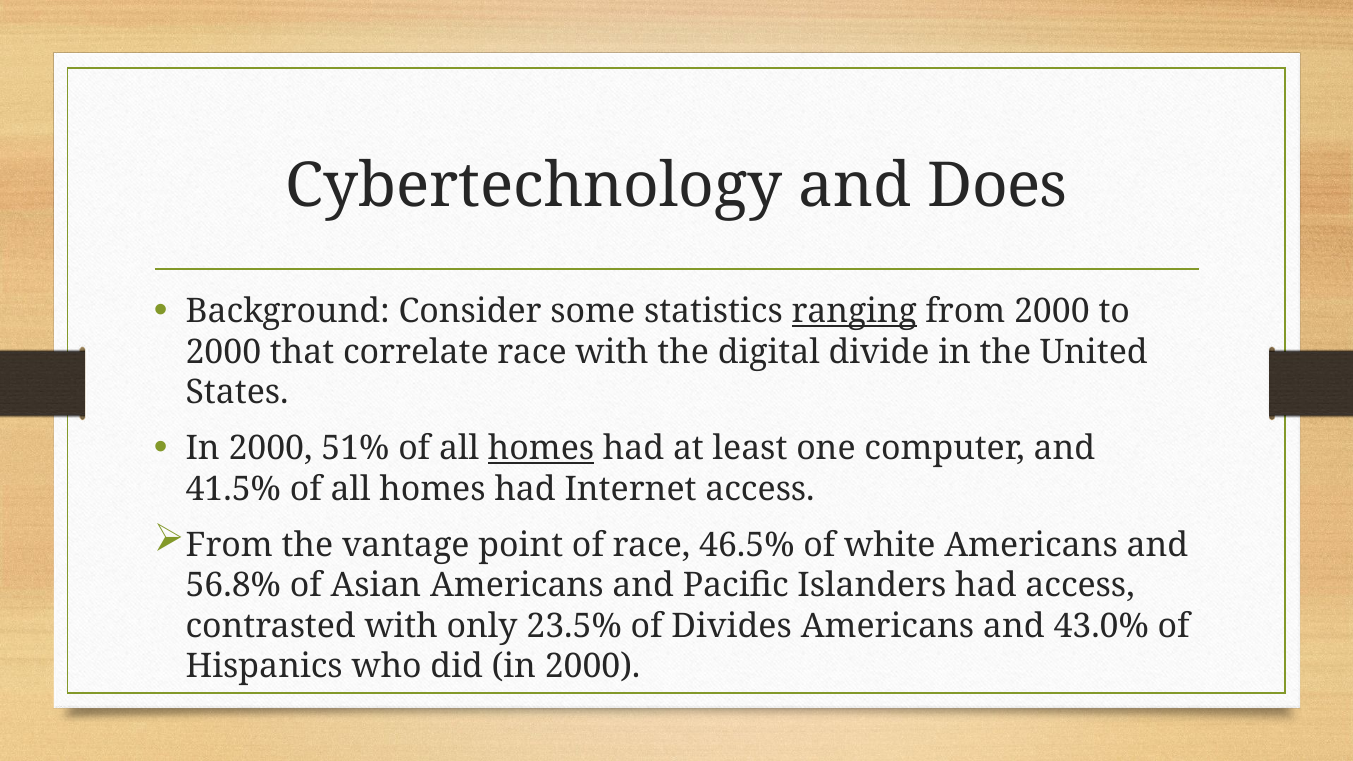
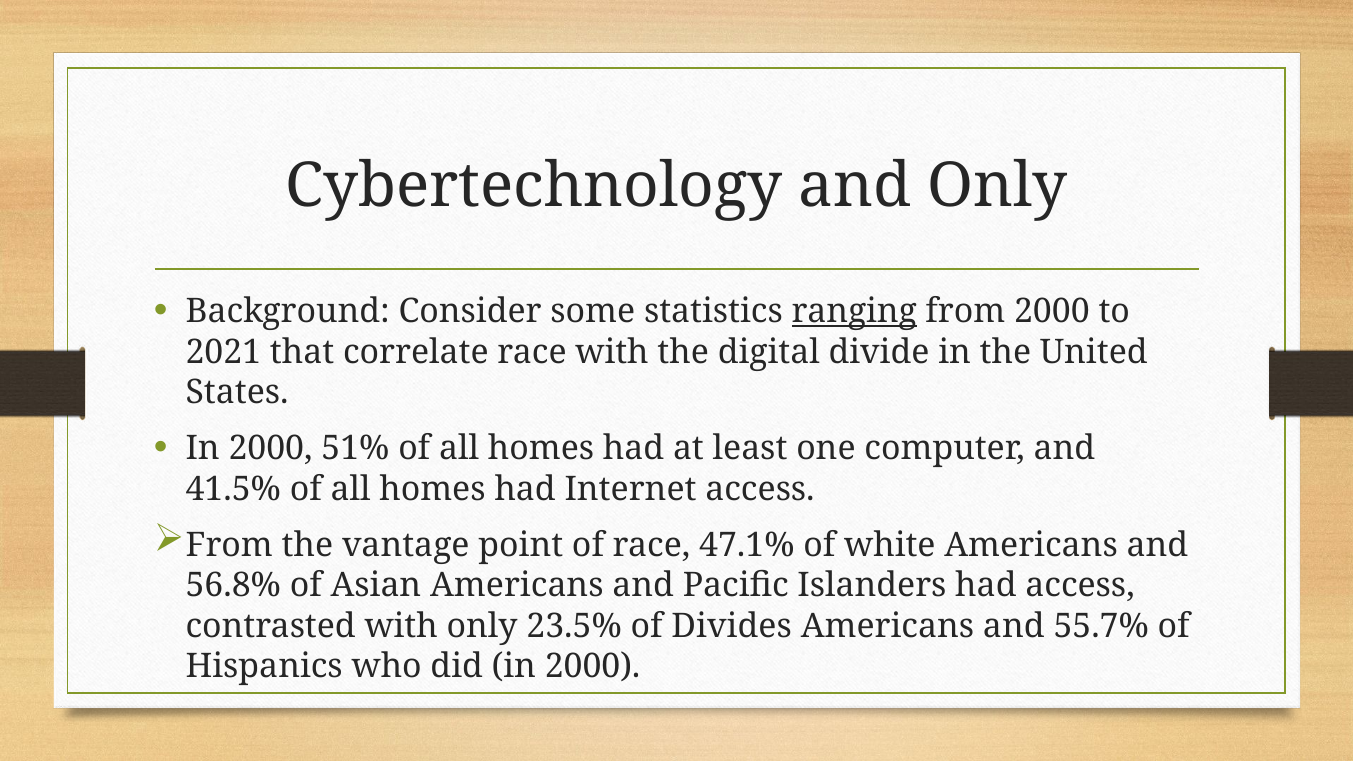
and Does: Does -> Only
2000 at (223, 352): 2000 -> 2021
homes at (541, 449) underline: present -> none
46.5%: 46.5% -> 47.1%
43.0%: 43.0% -> 55.7%
